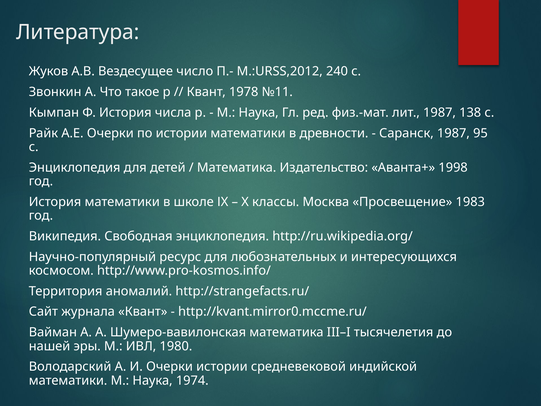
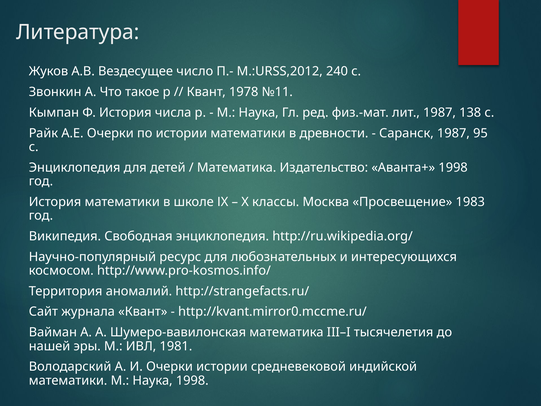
1980: 1980 -> 1981
Наука 1974: 1974 -> 1998
